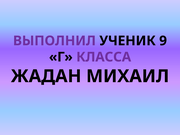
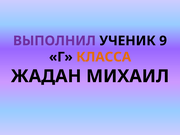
КЛАССА colour: purple -> orange
